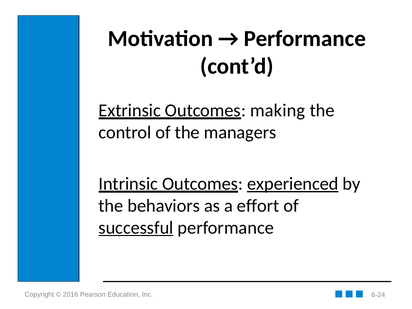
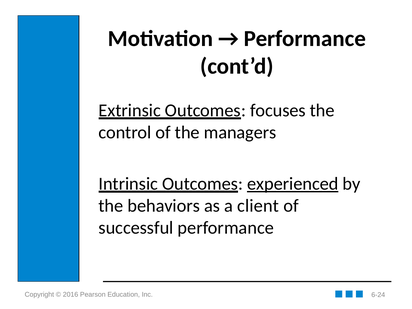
making: making -> focuses
effort: effort -> client
successful underline: present -> none
